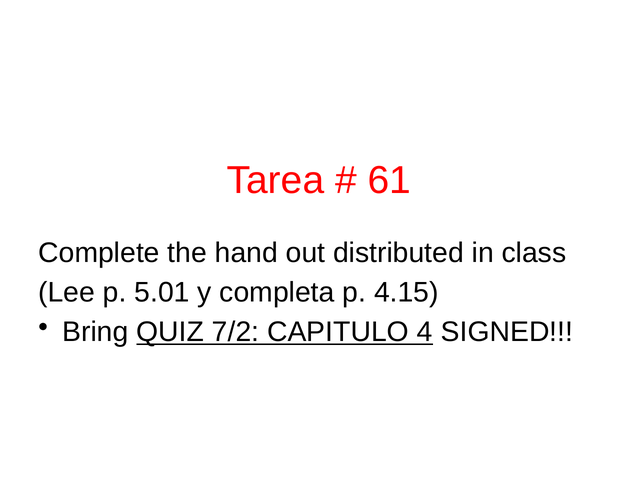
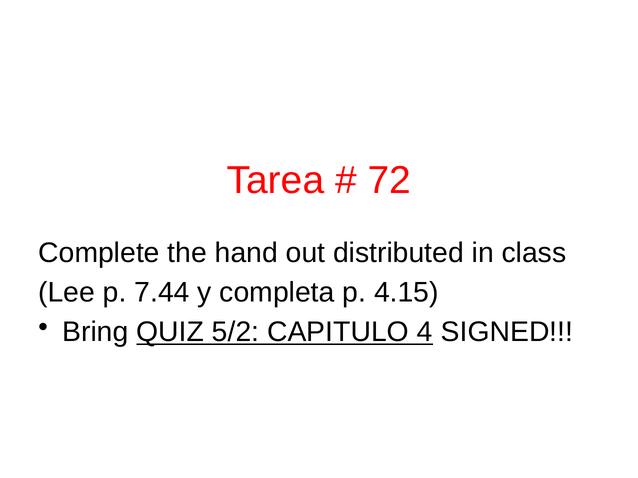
61: 61 -> 72
5.01: 5.01 -> 7.44
7/2: 7/2 -> 5/2
